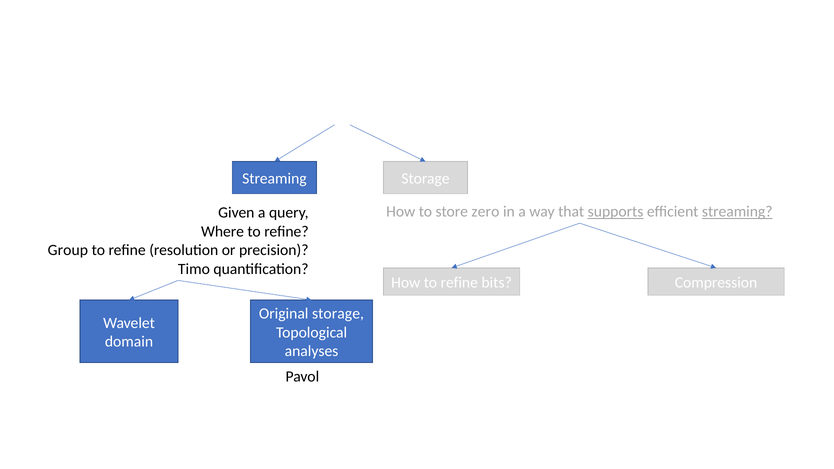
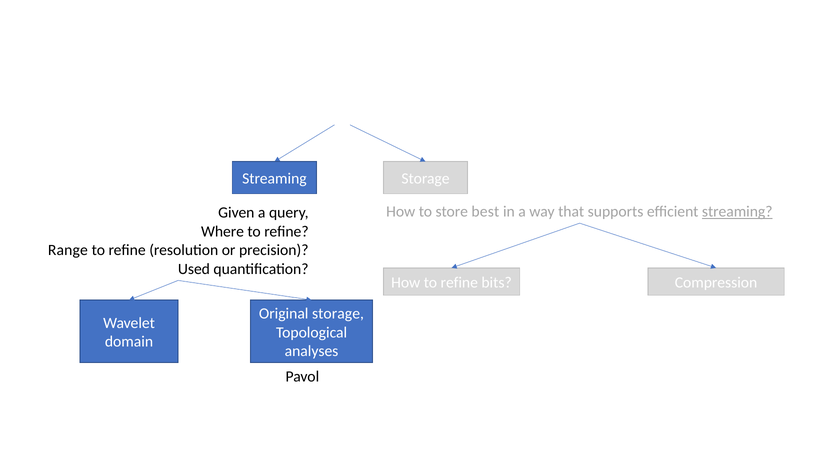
zero: zero -> best
supports underline: present -> none
Group: Group -> Range
Timo: Timo -> Used
